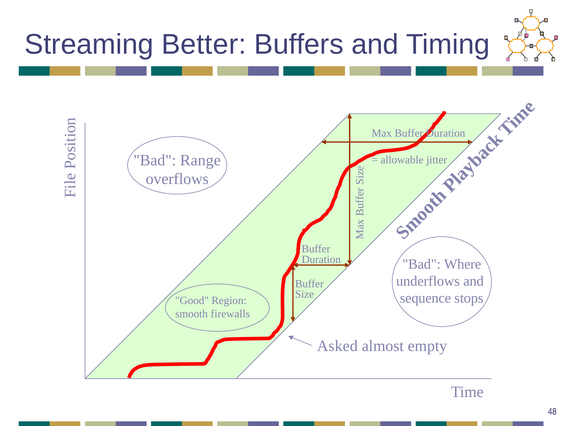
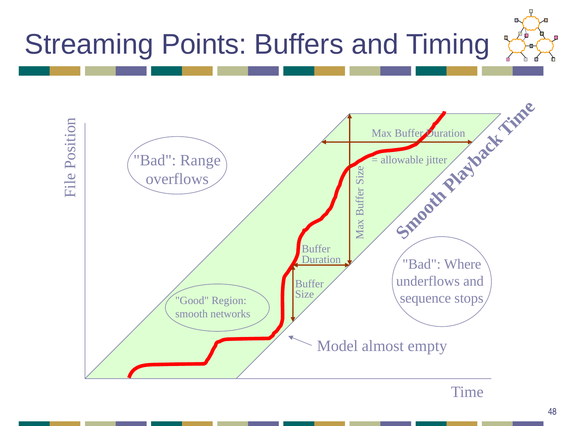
Better: Better -> Points
firewalls: firewalls -> networks
Asked: Asked -> Model
